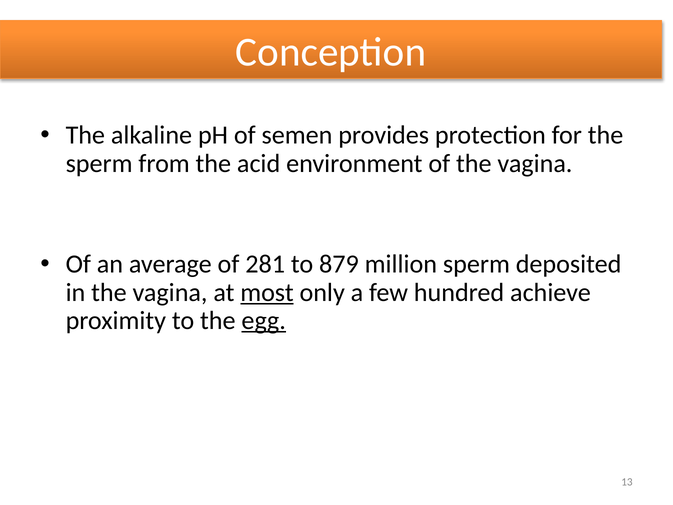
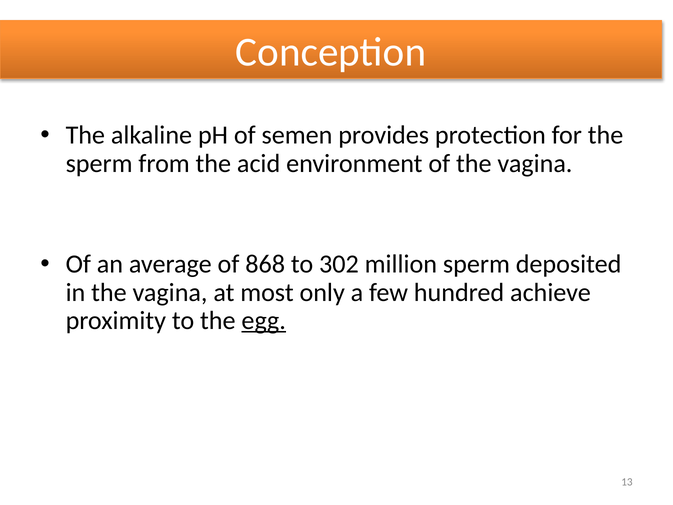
281: 281 -> 868
879: 879 -> 302
most underline: present -> none
